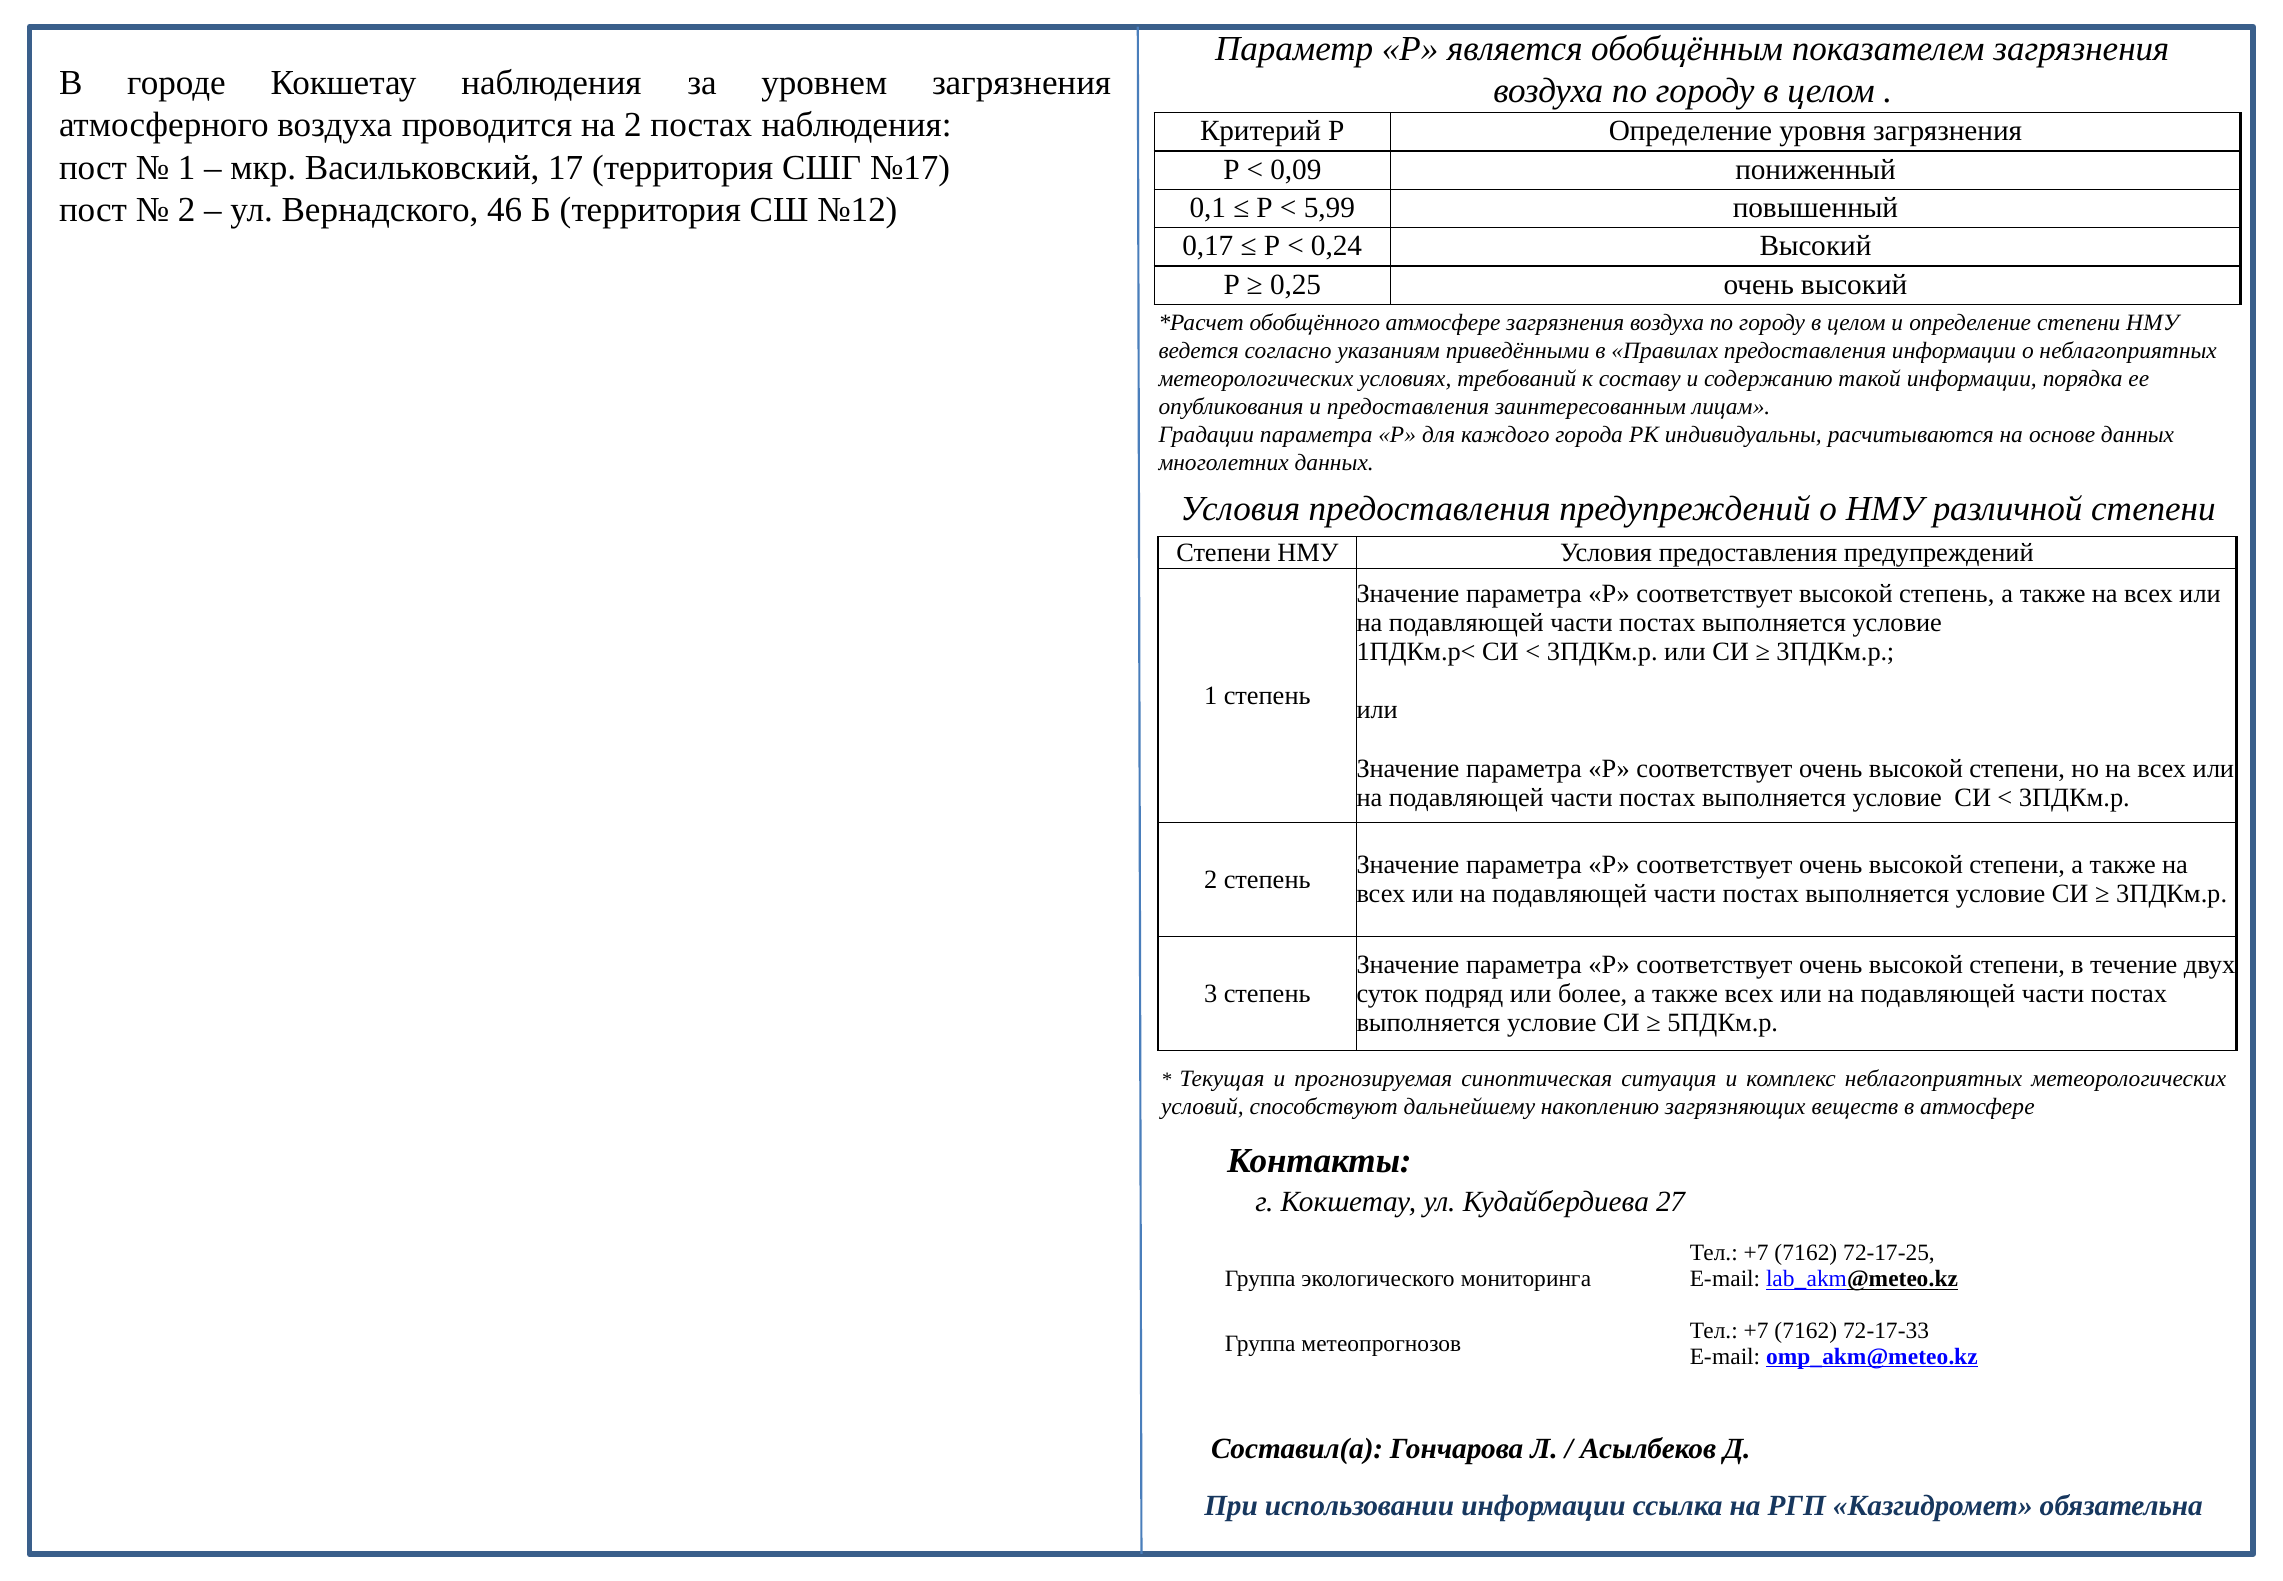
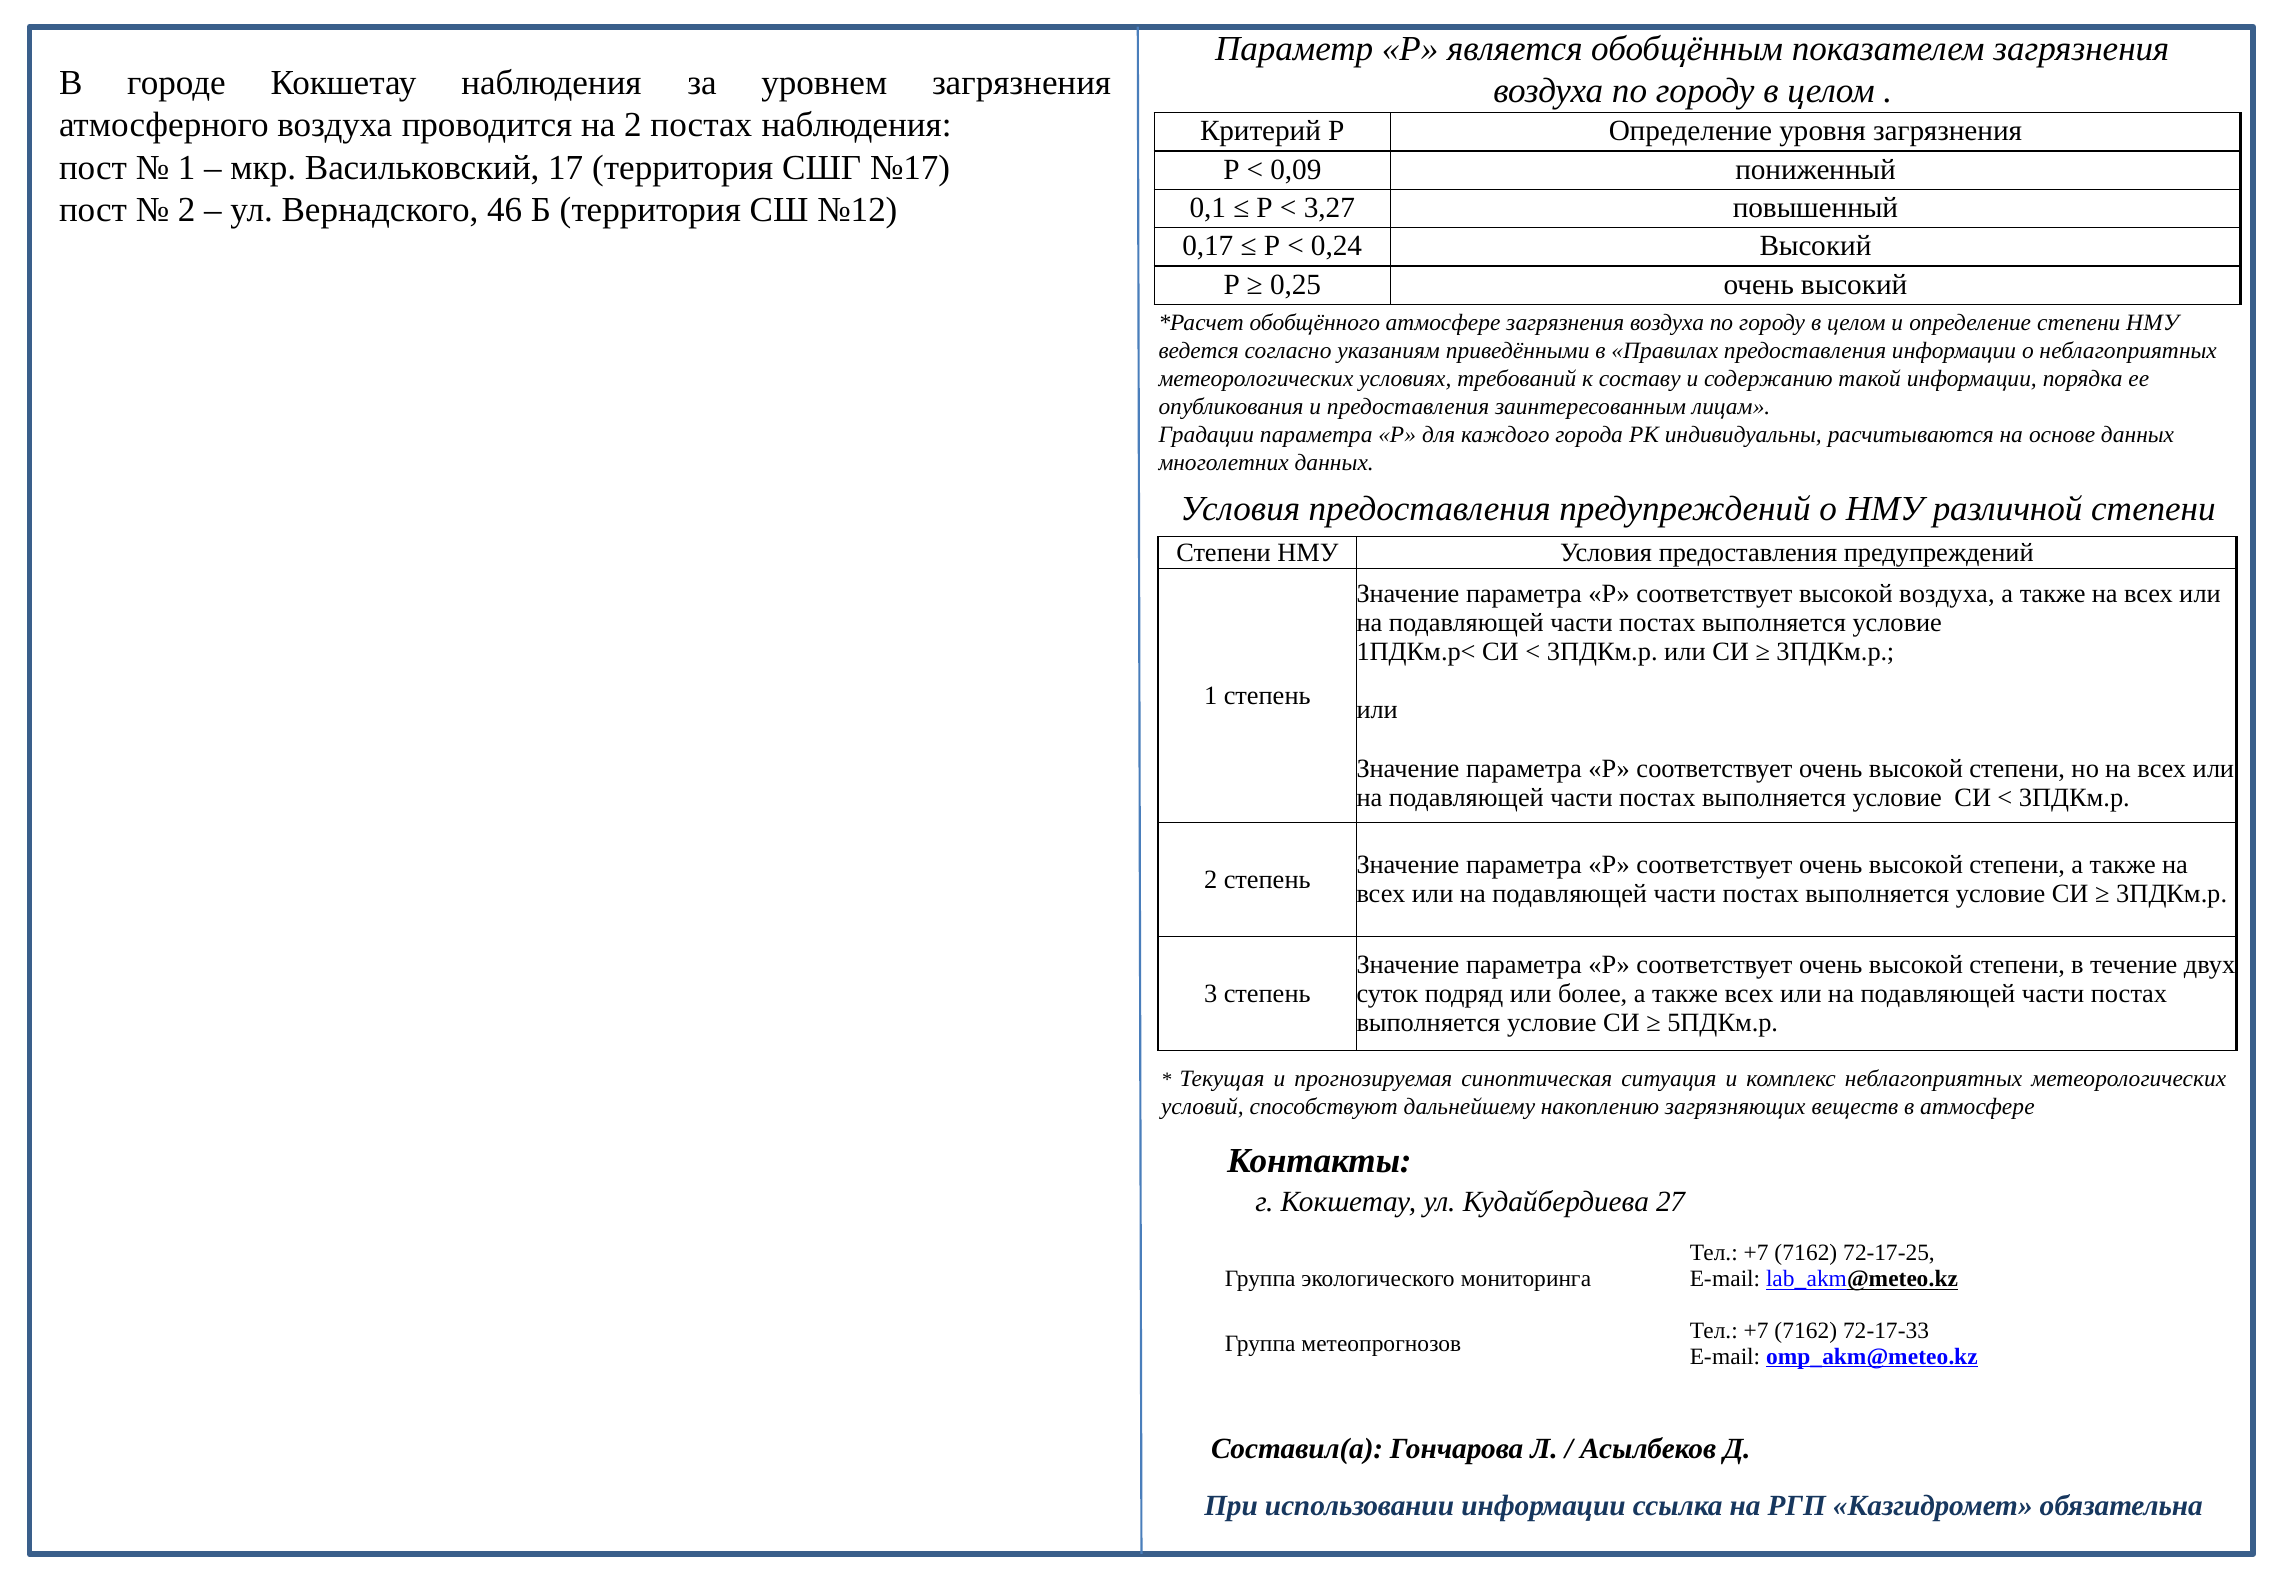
5,99: 5,99 -> 3,27
высокой степень: степень -> воздуха
